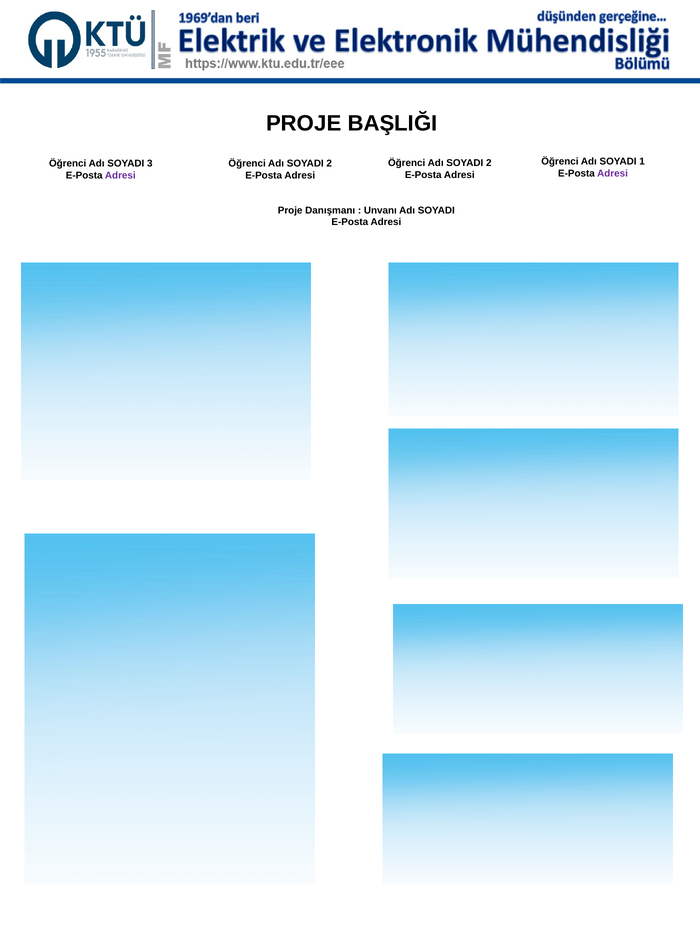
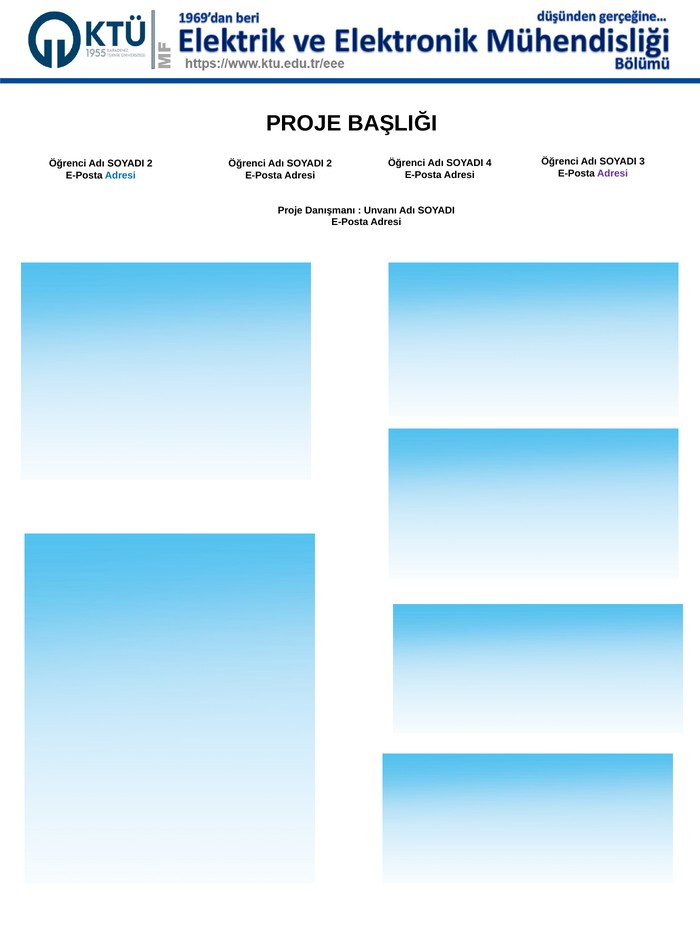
1: 1 -> 3
2 at (489, 163): 2 -> 4
3 at (150, 164): 3 -> 2
Adresi at (120, 175) colour: purple -> blue
